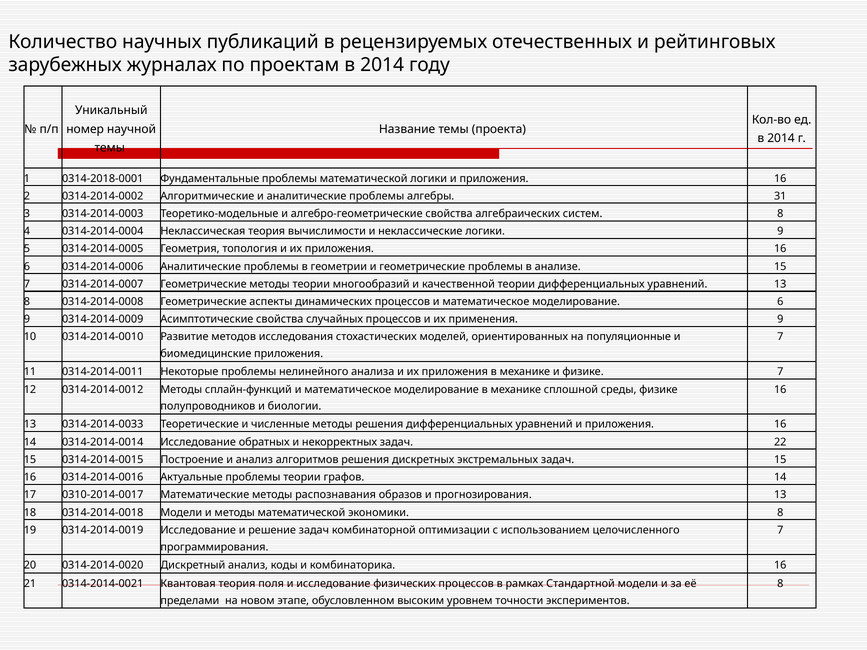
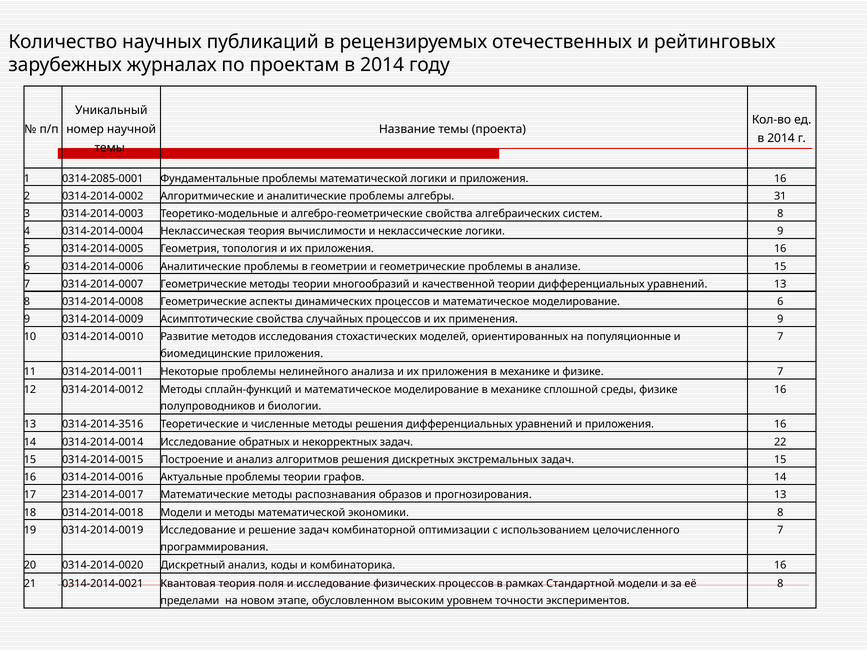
0314-2018-0001: 0314-2018-0001 -> 0314-2085-0001
0314-2014-0033: 0314-2014-0033 -> 0314-2014-3516
0310-2014-0017: 0310-2014-0017 -> 2314-2014-0017
